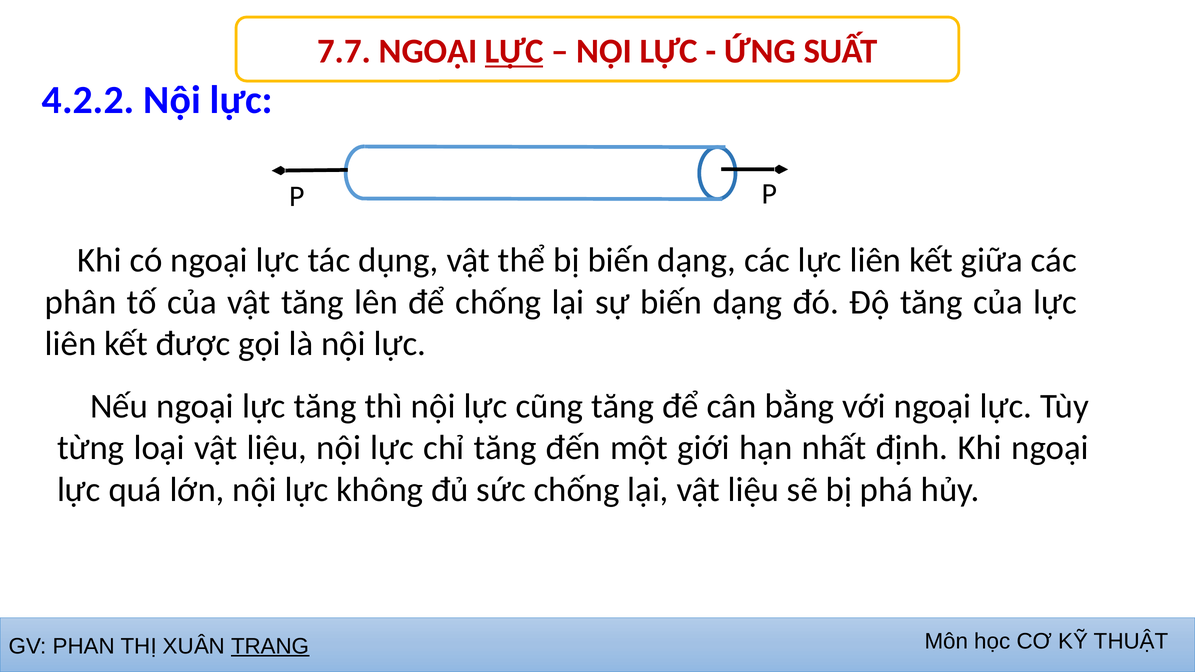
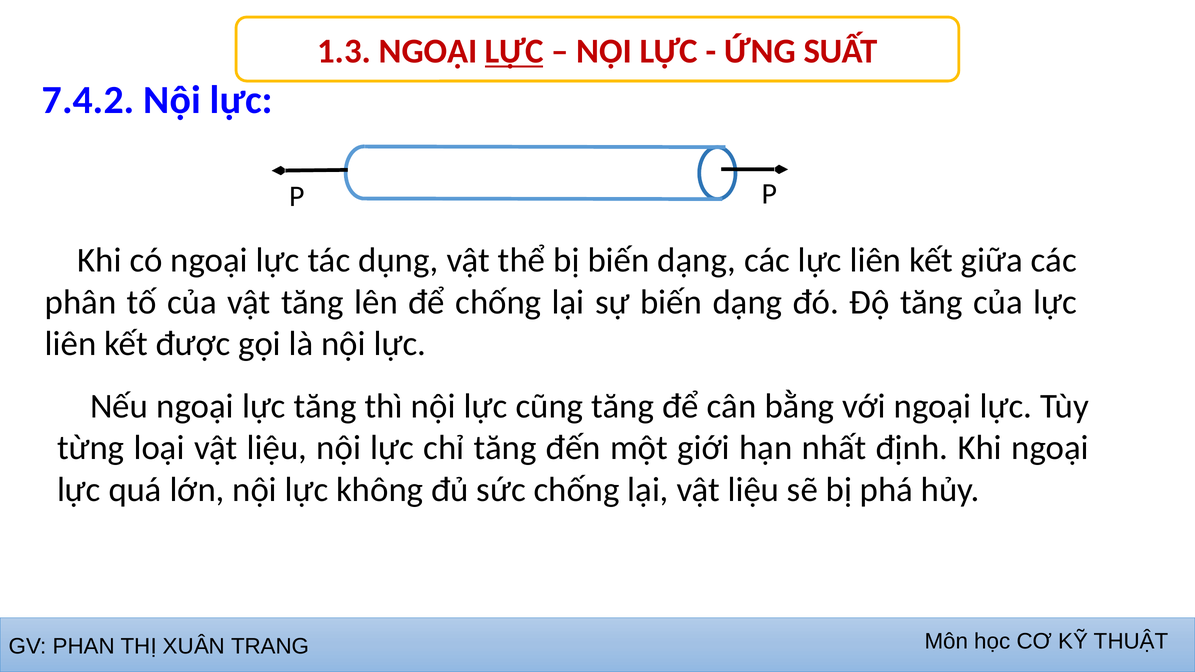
7.7: 7.7 -> 1.3
4.2.2: 4.2.2 -> 7.4.2
TRANG underline: present -> none
